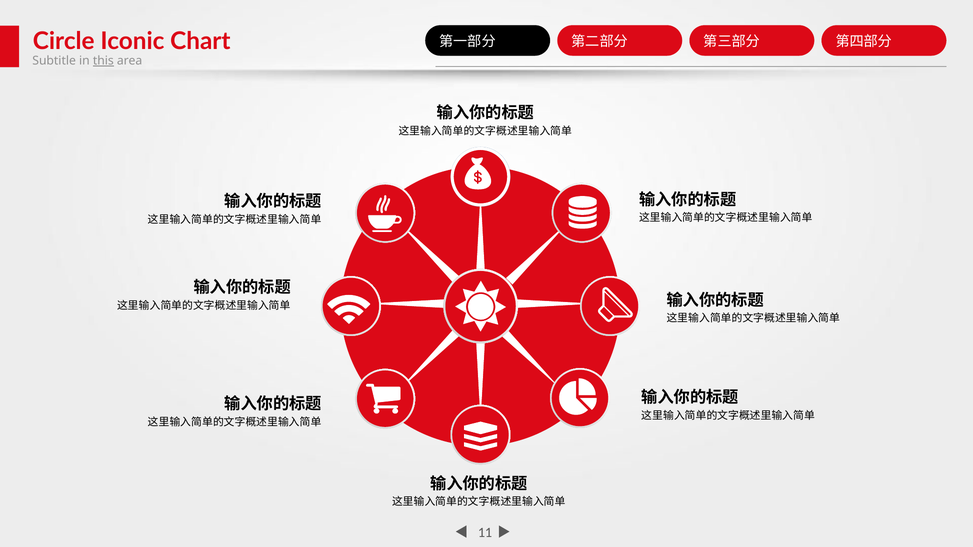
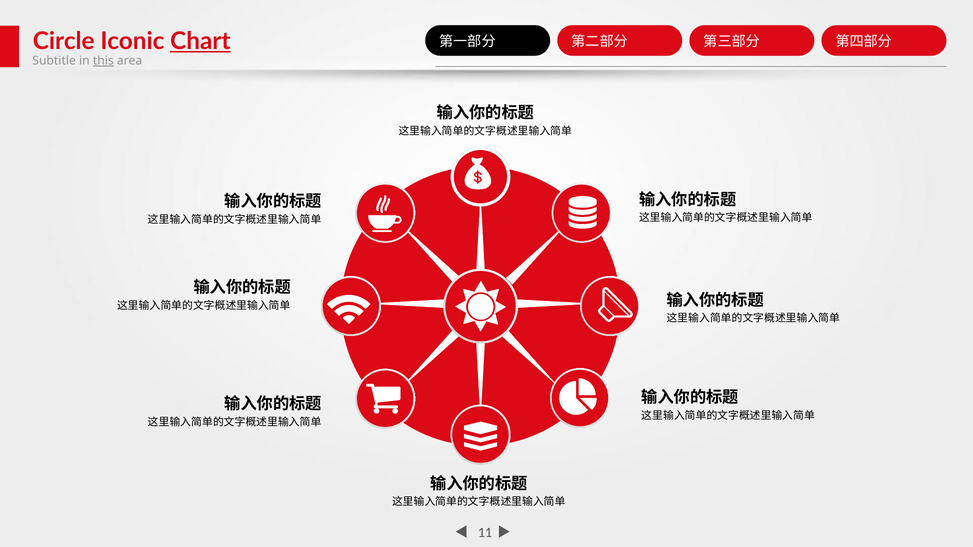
Chart underline: none -> present
